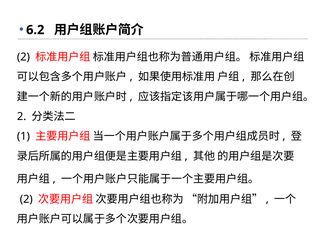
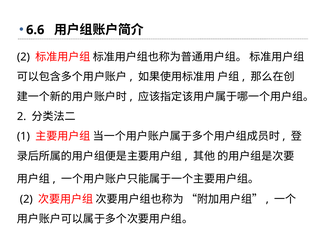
6.2: 6.2 -> 6.6
